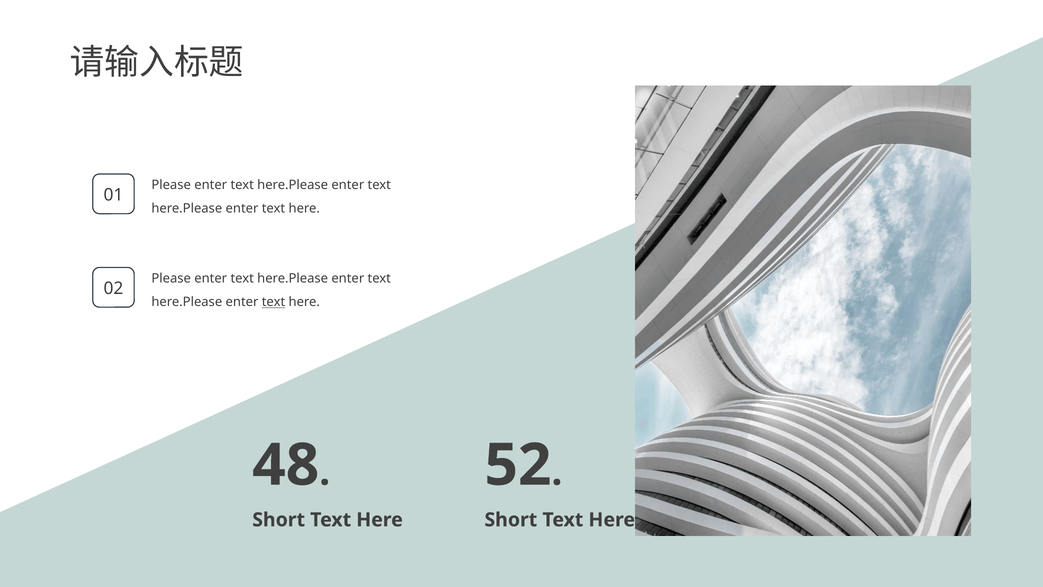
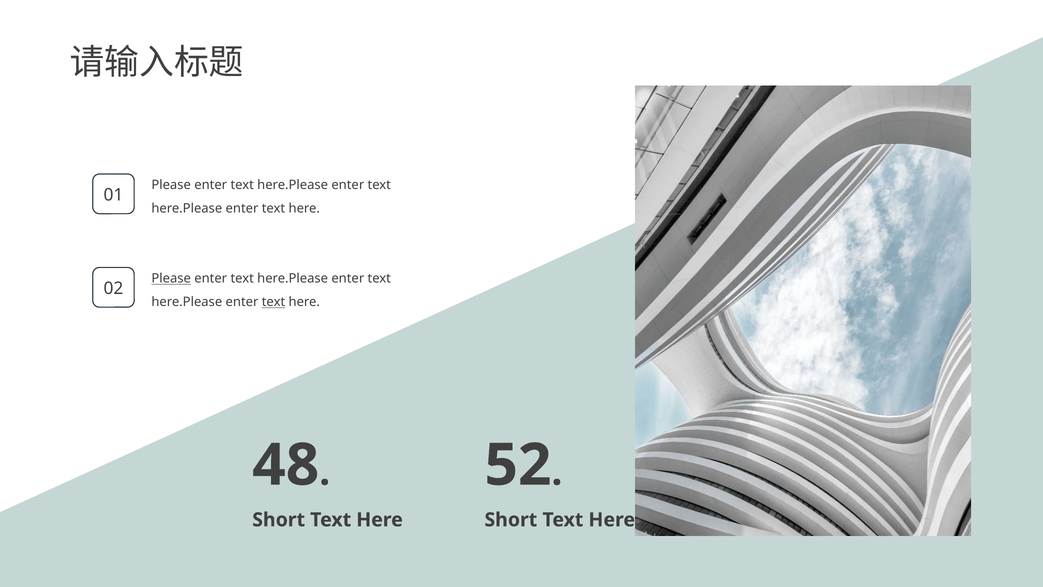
Please at (171, 278) underline: none -> present
